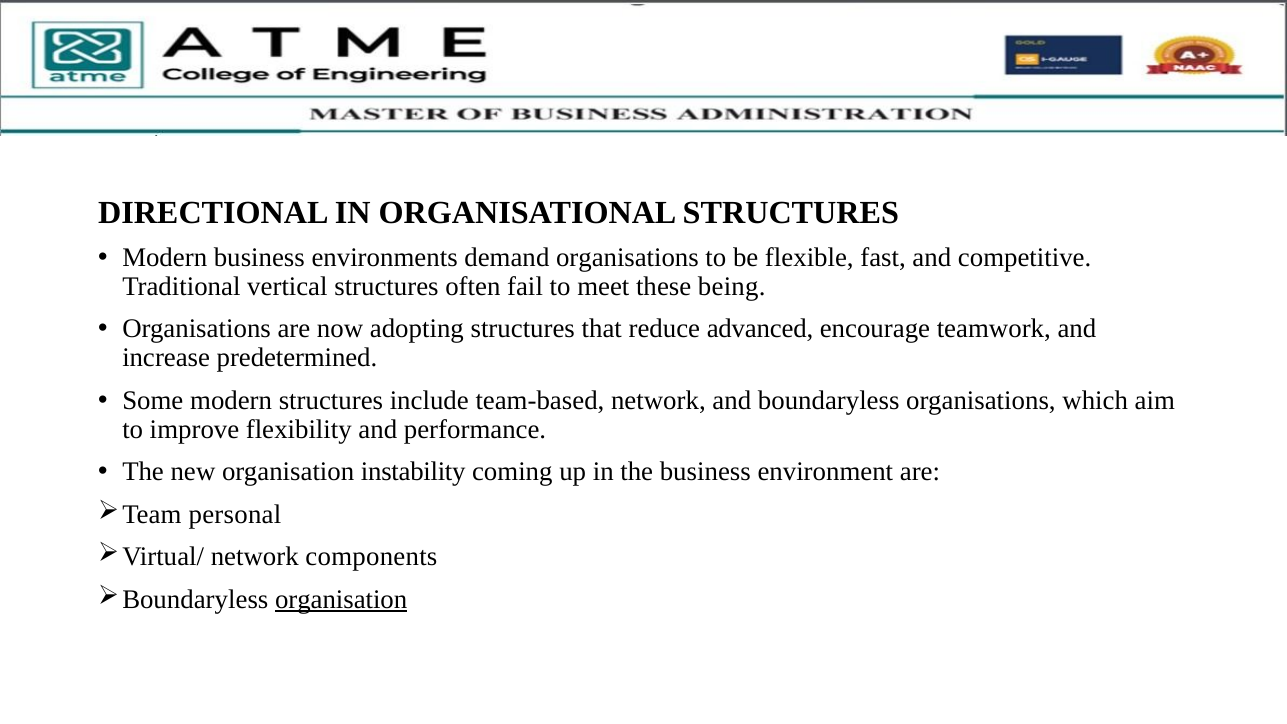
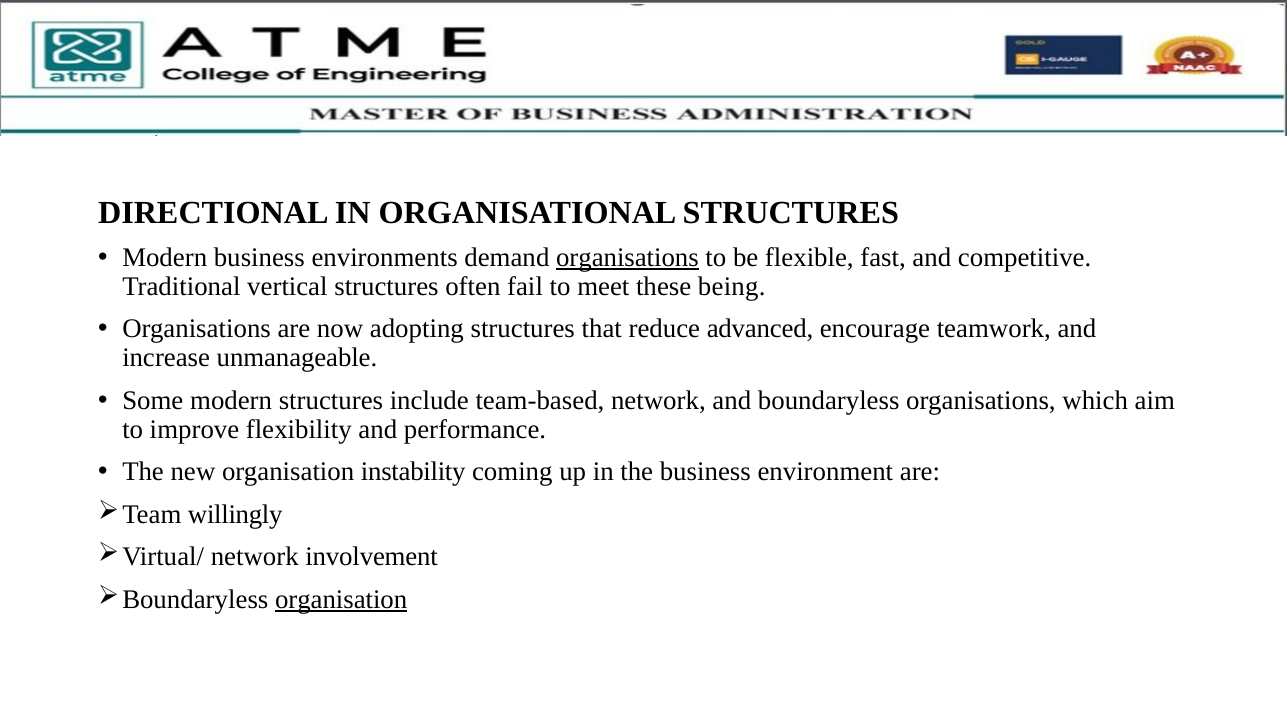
organisations at (627, 258) underline: none -> present
predetermined: predetermined -> unmanageable
personal: personal -> willingly
components: components -> involvement
